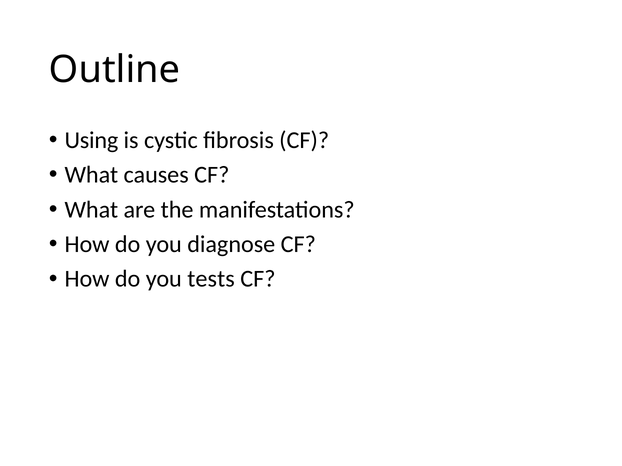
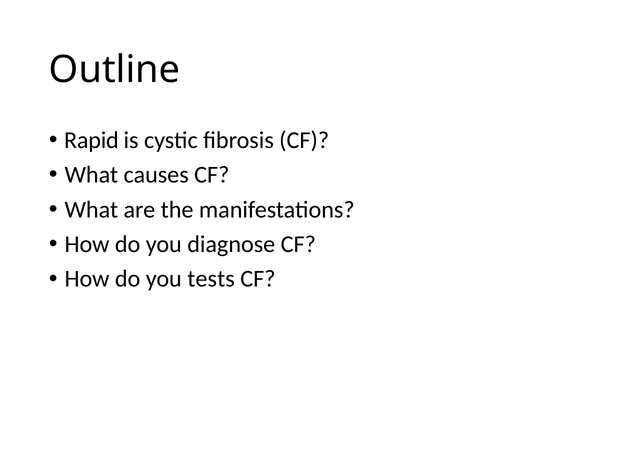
Using: Using -> Rapid
